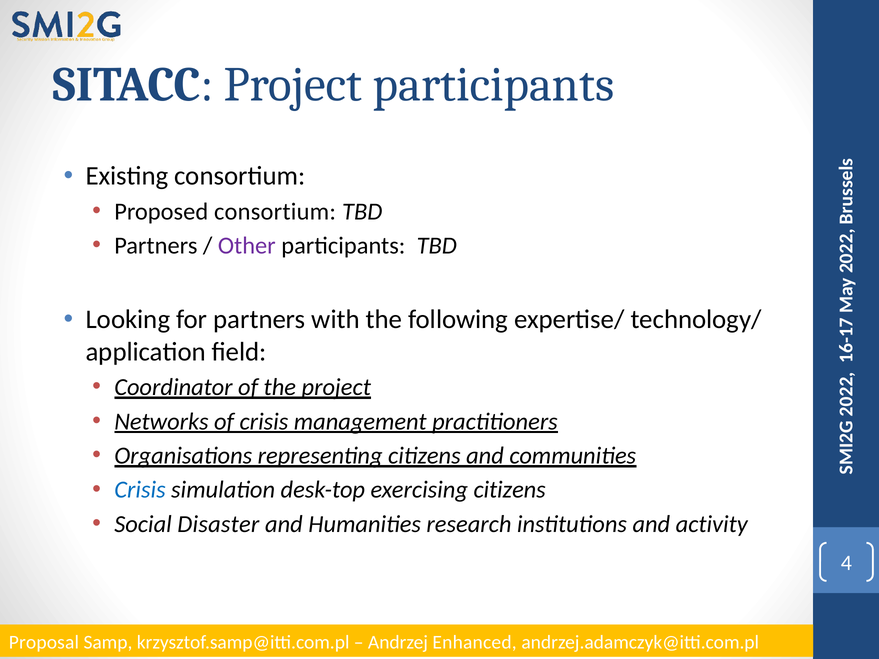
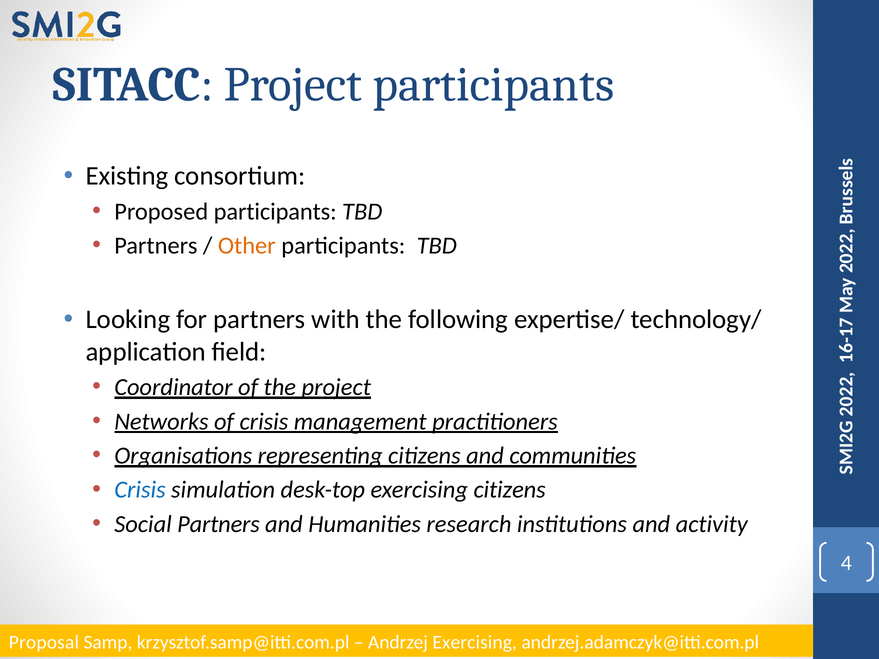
Proposed consortium: consortium -> participants
Other colour: purple -> orange
Social Disaster: Disaster -> Partners
Andrzej Enhanced: Enhanced -> Exercising
